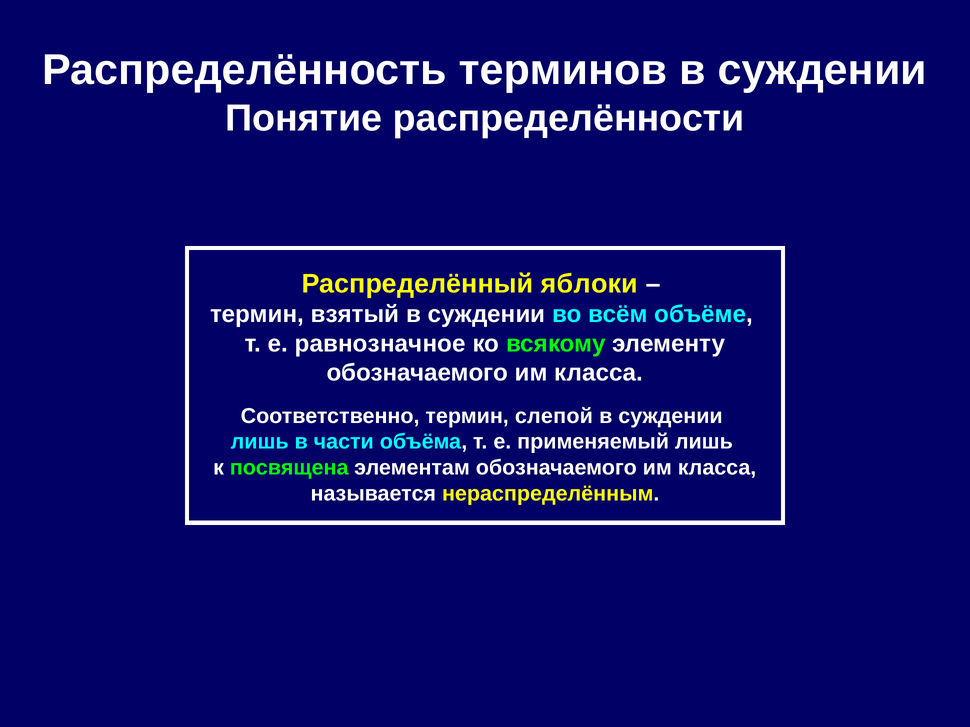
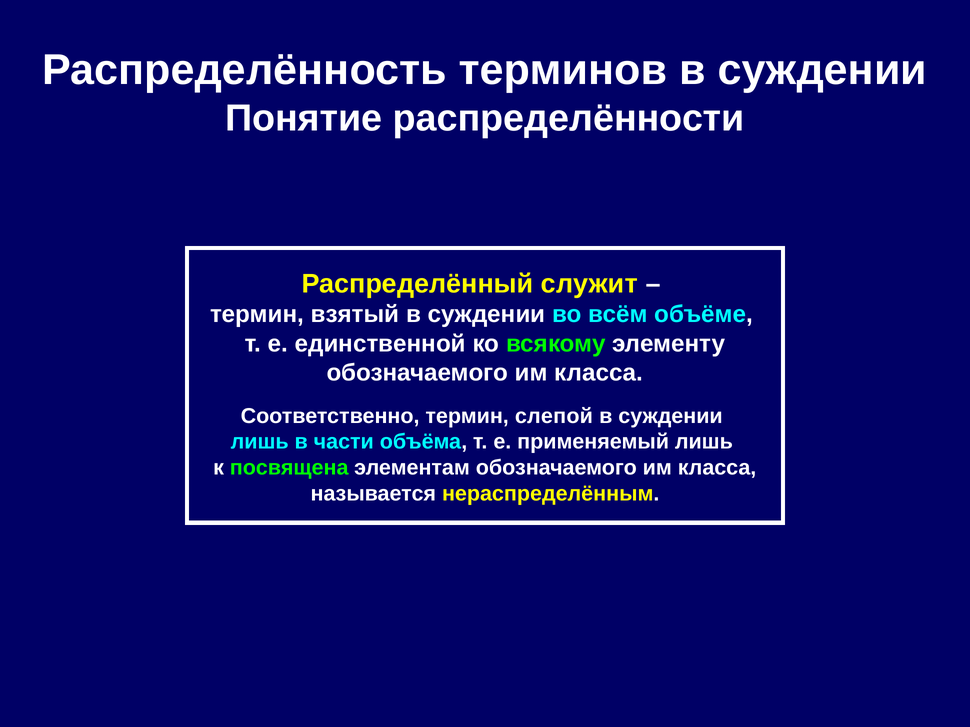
яблоки: яблоки -> служит
равнозначное: равнозначное -> единственной
